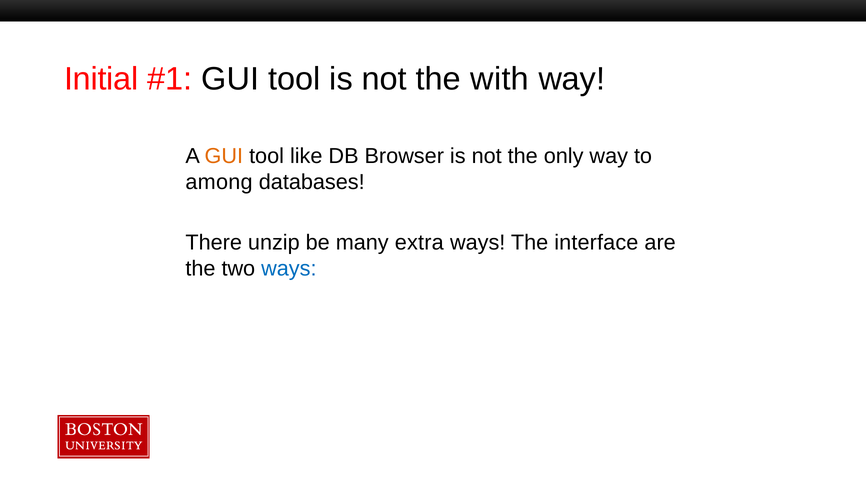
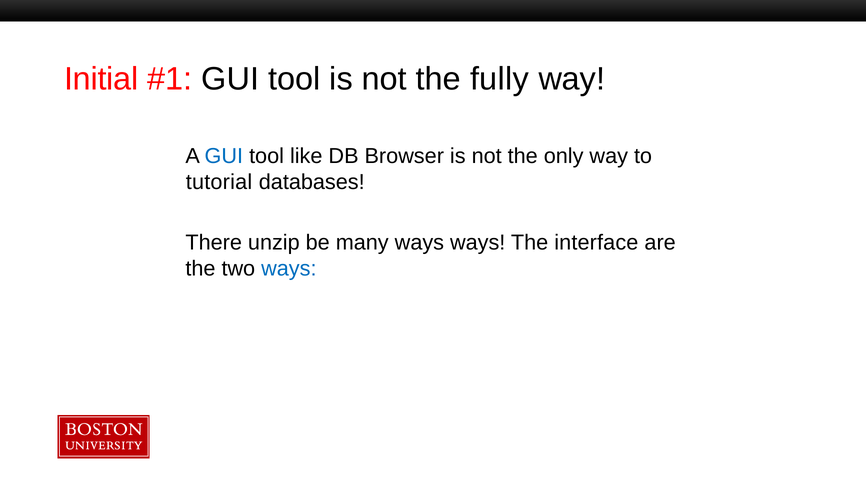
with: with -> fully
GUI at (224, 156) colour: orange -> blue
among: among -> tutorial
many extra: extra -> ways
